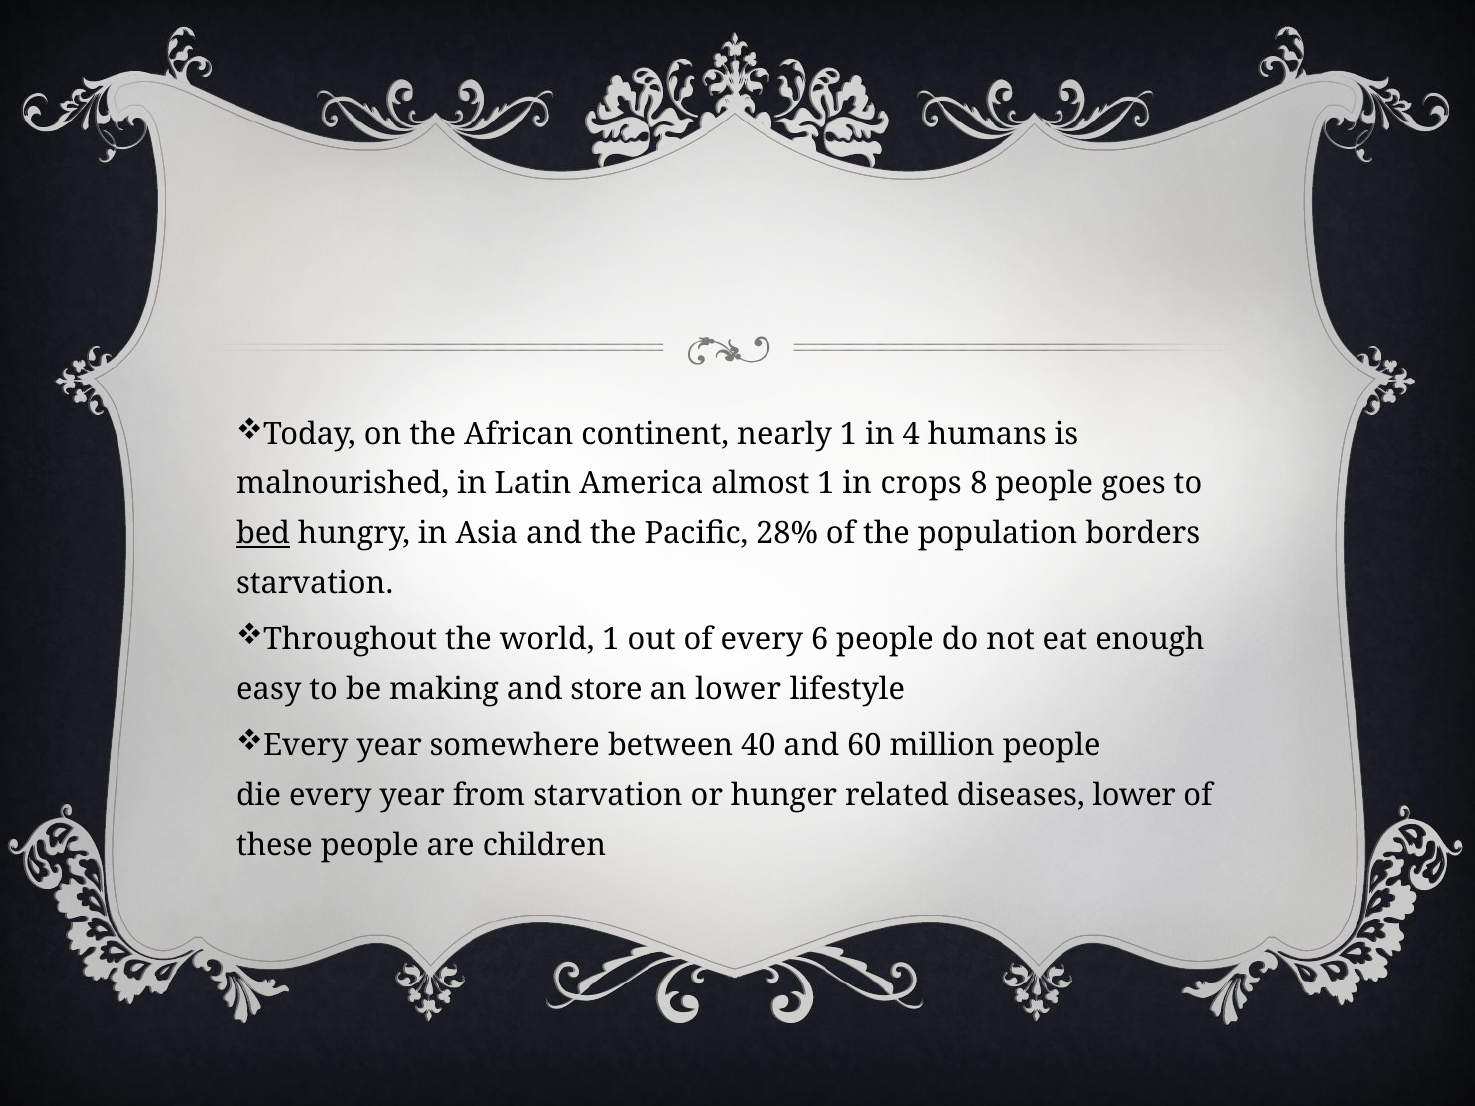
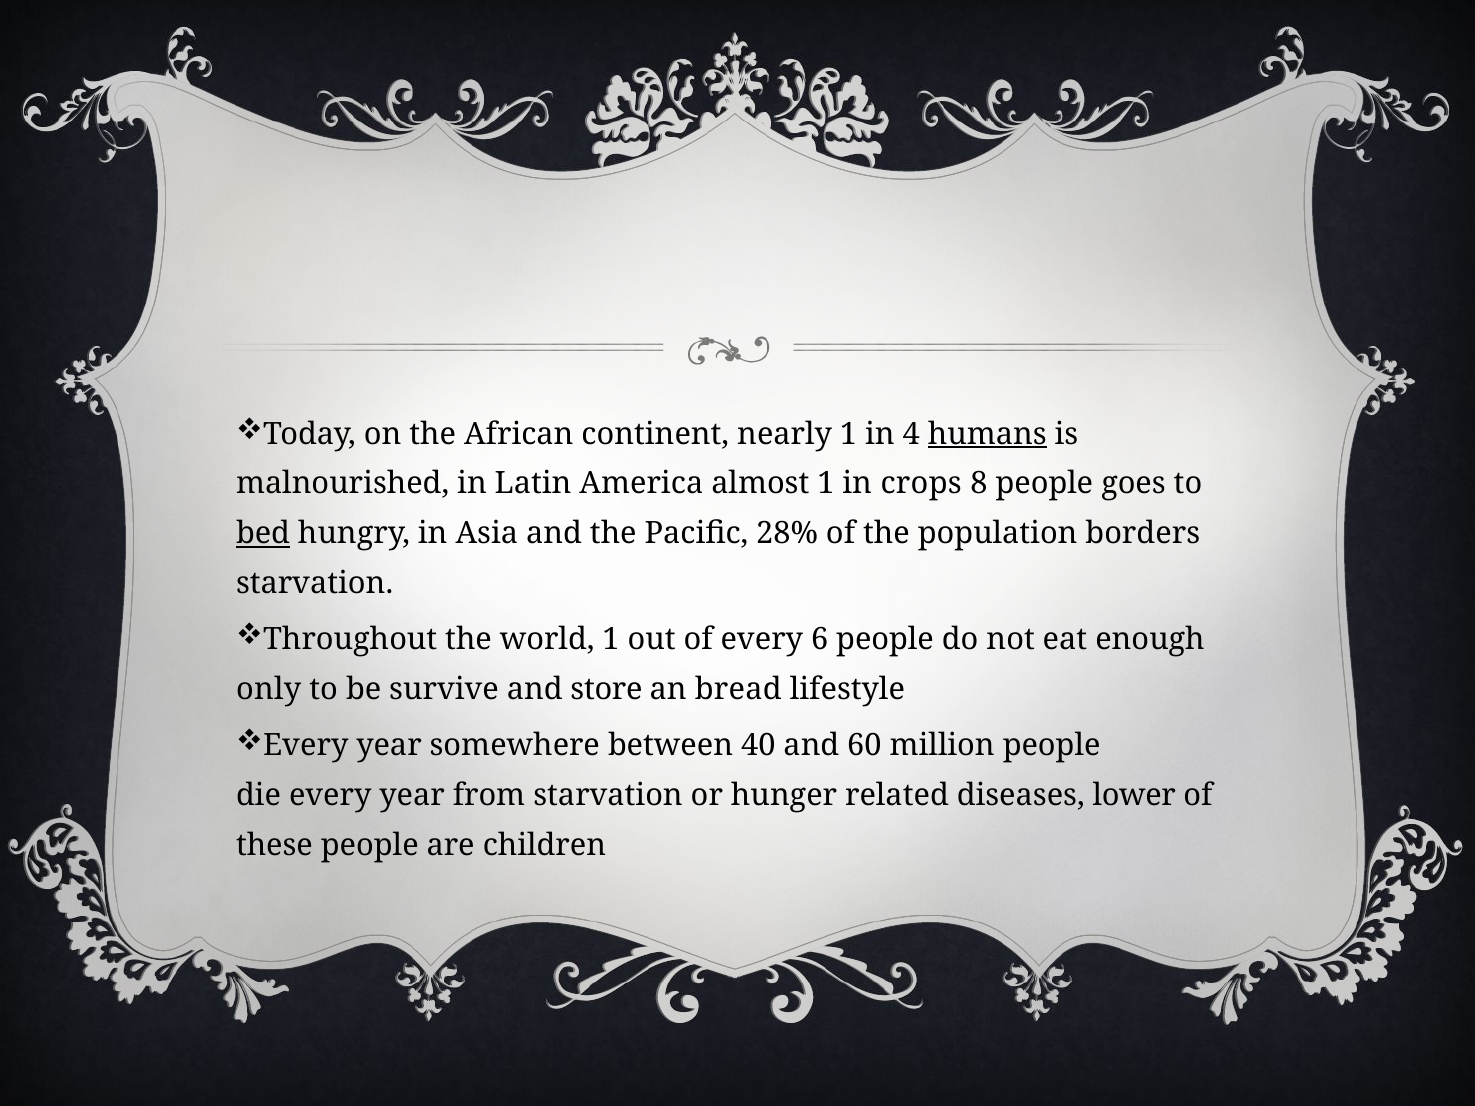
humans underline: none -> present
easy: easy -> only
making: making -> survive
an lower: lower -> bread
